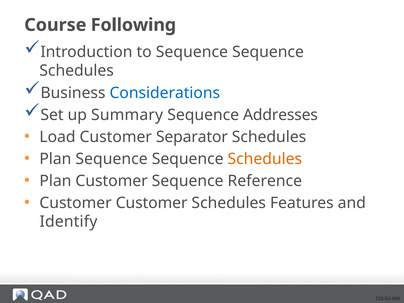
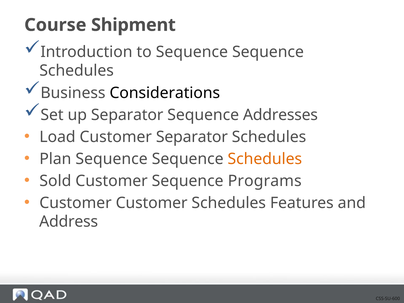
Following: Following -> Shipment
Considerations colour: blue -> black
up Summary: Summary -> Separator
Plan at (55, 181): Plan -> Sold
Reference: Reference -> Programs
Identify: Identify -> Address
